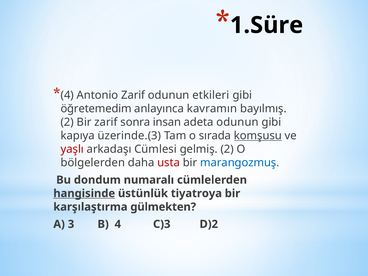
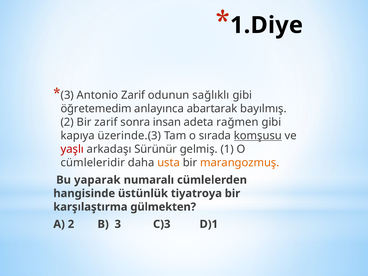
1.Süre: 1.Süre -> 1.Diye
4 at (67, 95): 4 -> 3
etkileri: etkileri -> sağlıklı
kavramın: kavramın -> abartarak
adeta odunun: odunun -> rağmen
Cümlesi: Cümlesi -> Sürünür
gelmiş 2: 2 -> 1
bölgelerden: bölgelerden -> cümleleridir
usta colour: red -> orange
marangozmuş colour: blue -> orange
dondum: dondum -> yaparak
hangisinde underline: present -> none
A 3: 3 -> 2
B 4: 4 -> 3
D)2: D)2 -> D)1
